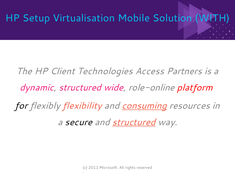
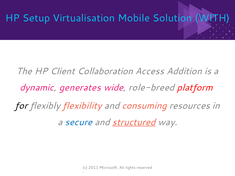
Technologies: Technologies -> Collaboration
Partners: Partners -> Addition
dynamic structured: structured -> generates
role-online: role-online -> role-breed
consuming underline: present -> none
secure colour: black -> blue
